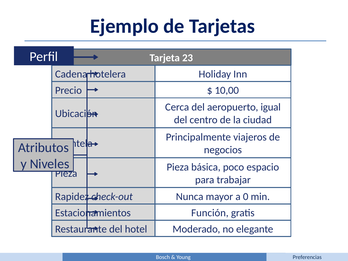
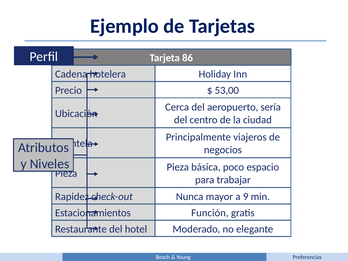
23: 23 -> 86
10,00: 10,00 -> 53,00
igual: igual -> sería
0: 0 -> 9
